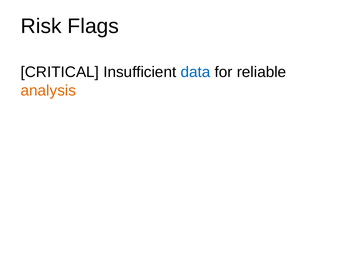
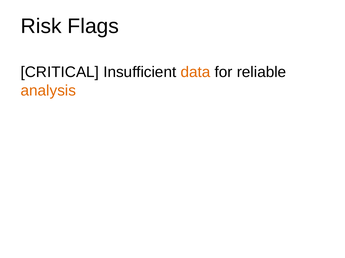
data colour: blue -> orange
